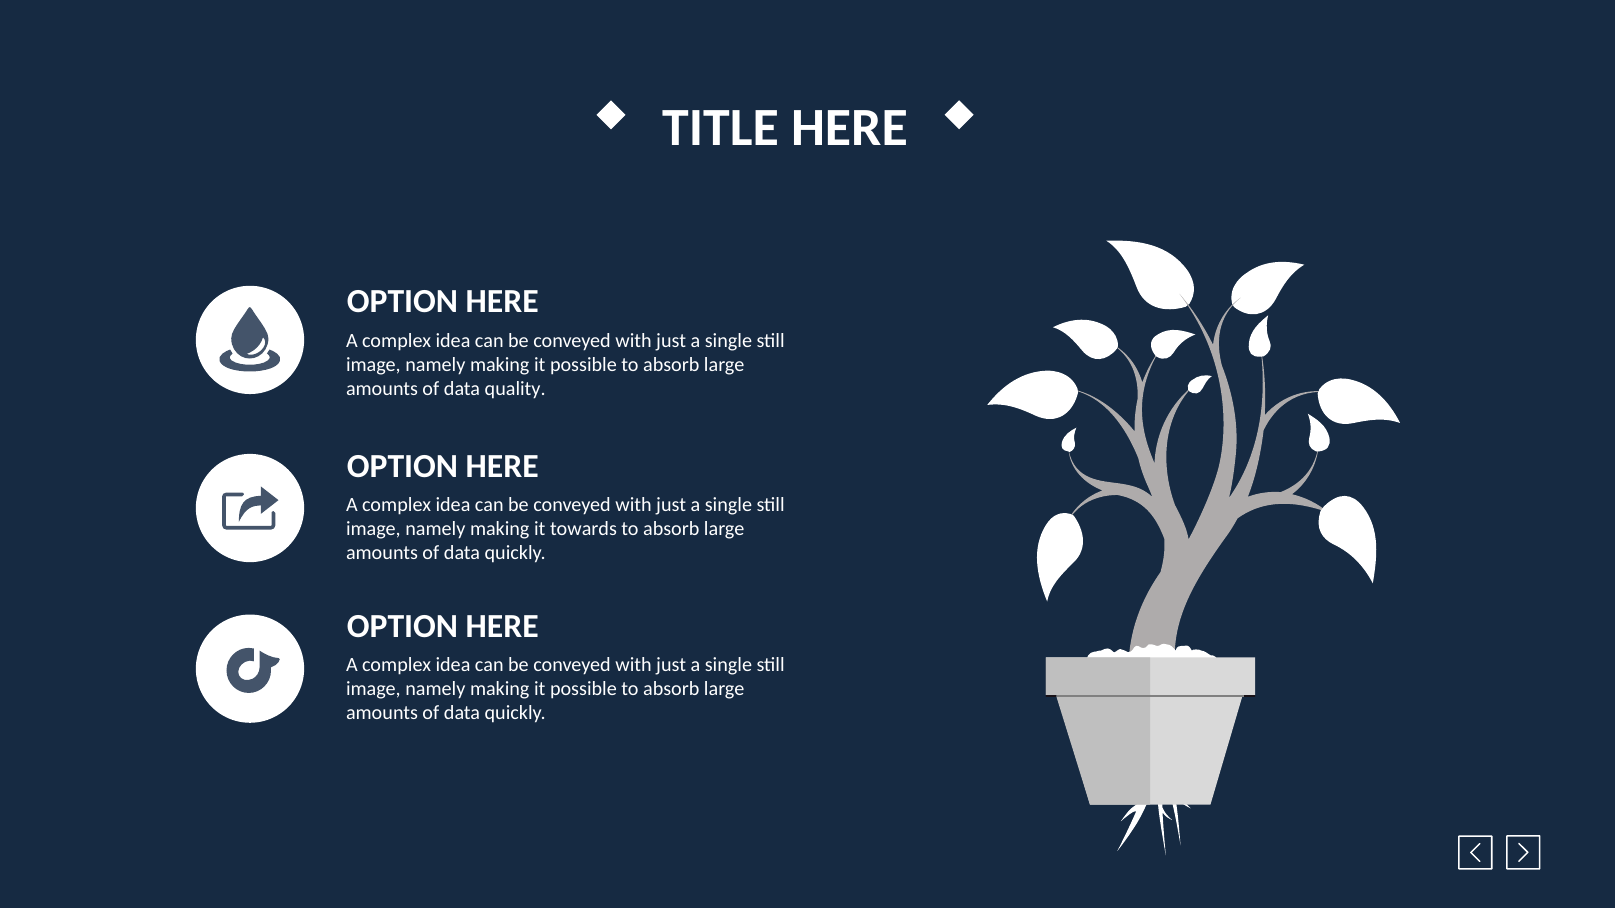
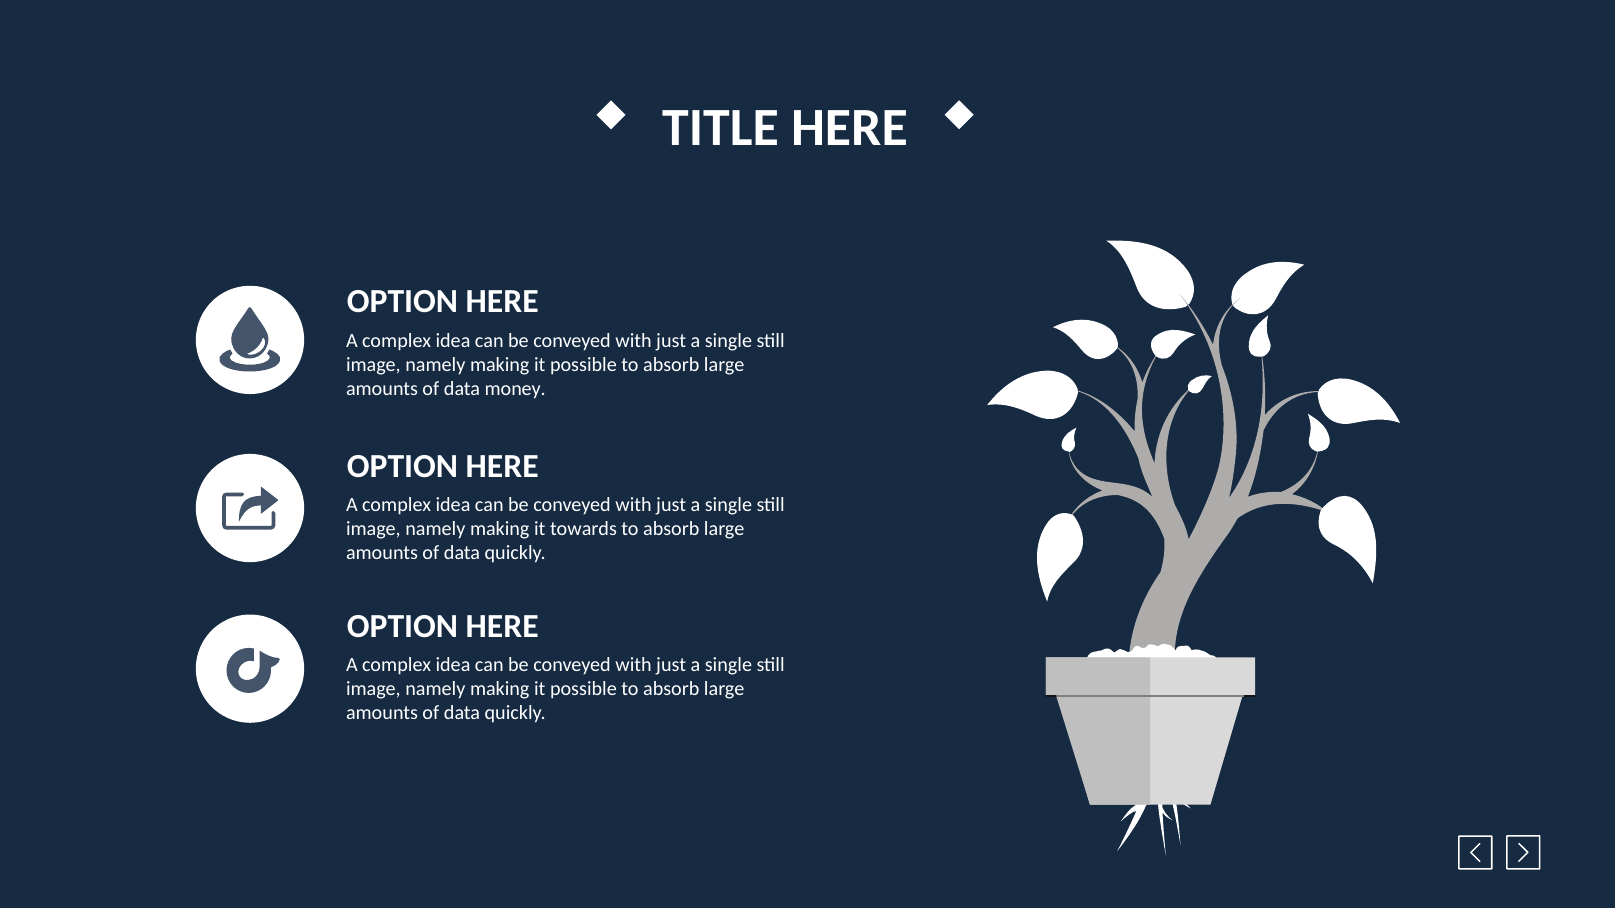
quality: quality -> money
